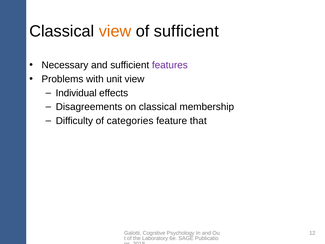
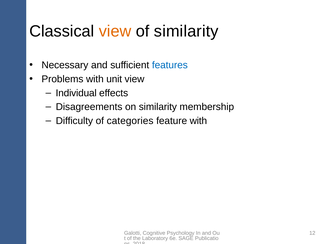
of sufficient: sufficient -> similarity
features colour: purple -> blue
on classical: classical -> similarity
feature that: that -> with
